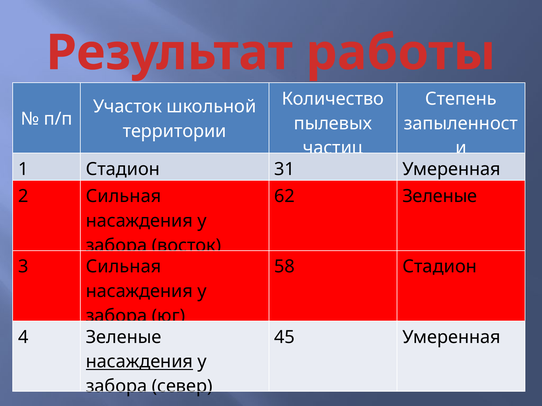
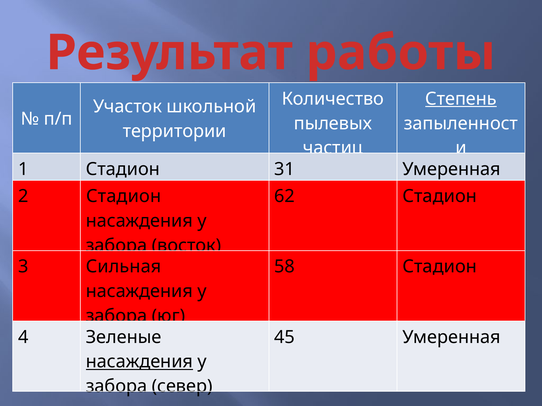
Степень underline: none -> present
2 Сильная: Сильная -> Стадион
62 Зеленые: Зеленые -> Стадион
